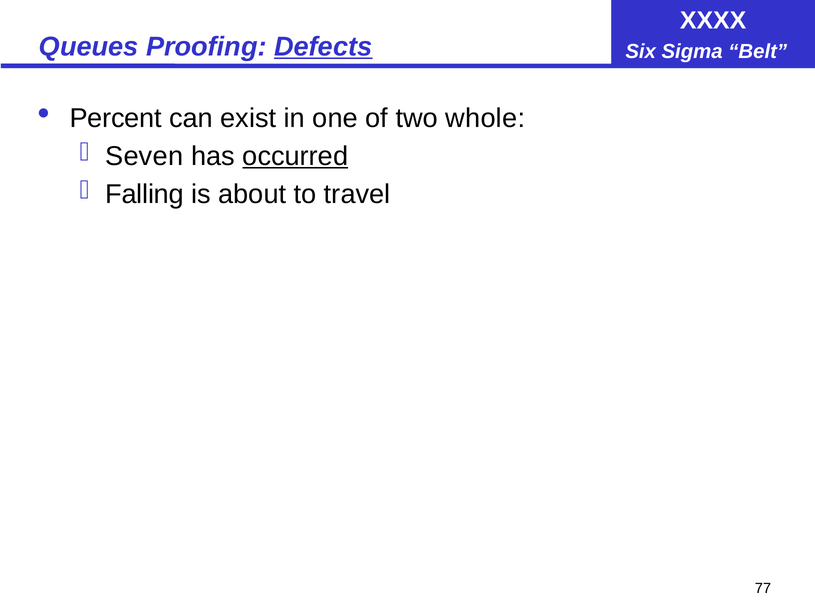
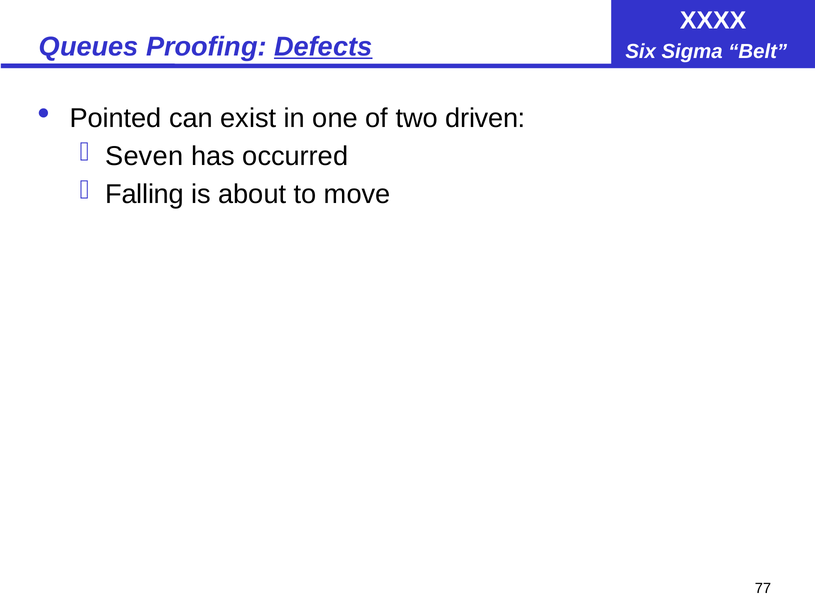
Percent: Percent -> Pointed
whole: whole -> driven
occurred underline: present -> none
travel: travel -> move
